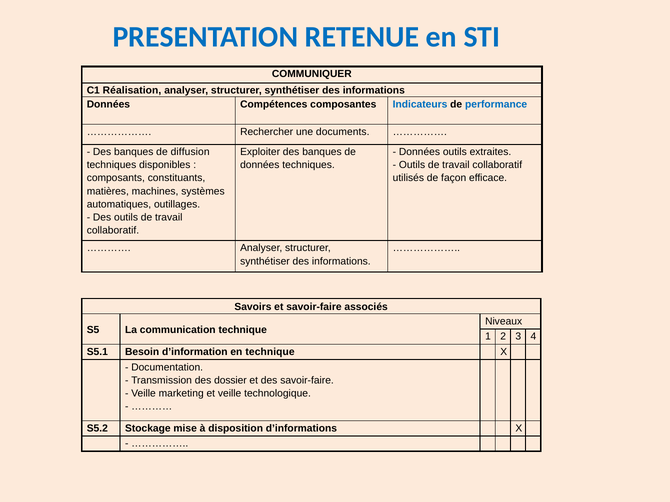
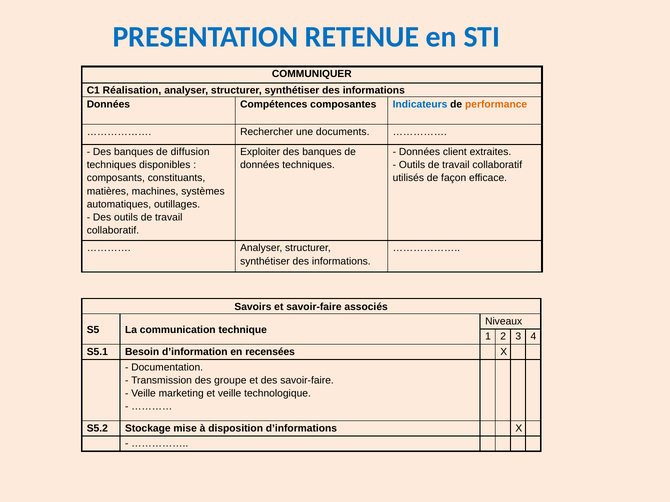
performance colour: blue -> orange
Données outils: outils -> client
en technique: technique -> recensées
dossier: dossier -> groupe
